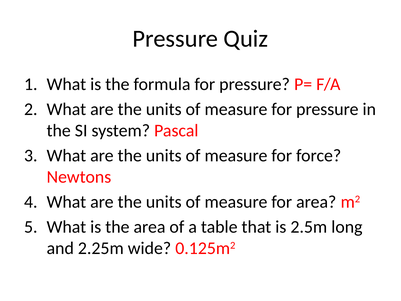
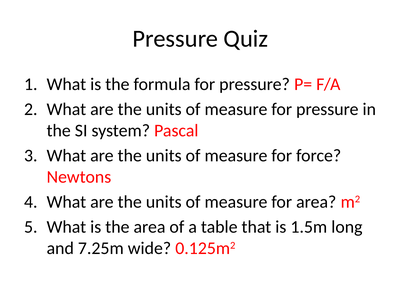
2.5m: 2.5m -> 1.5m
2.25m: 2.25m -> 7.25m
